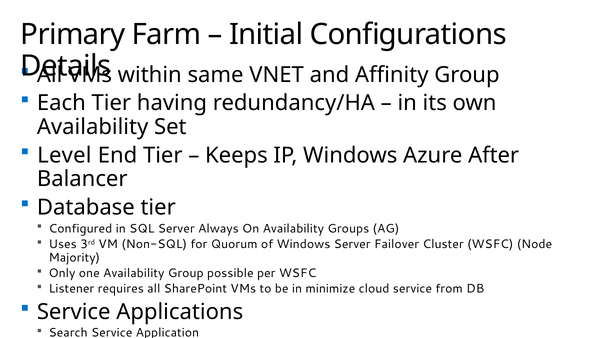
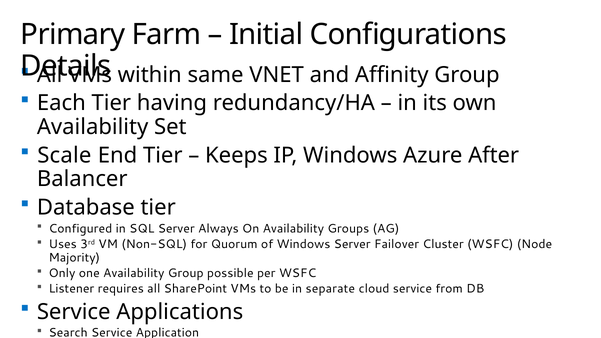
Level: Level -> Scale
minimize: minimize -> separate
